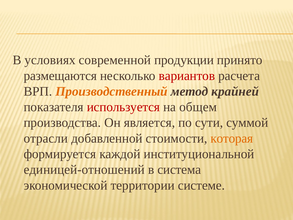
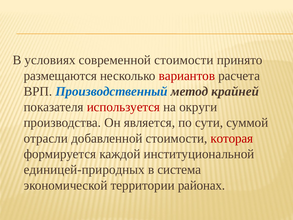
современной продукции: продукции -> стоимости
Производственный colour: orange -> blue
общем: общем -> округи
которая colour: orange -> red
единицей-отношений: единицей-отношений -> единицей-природных
системе: системе -> районах
